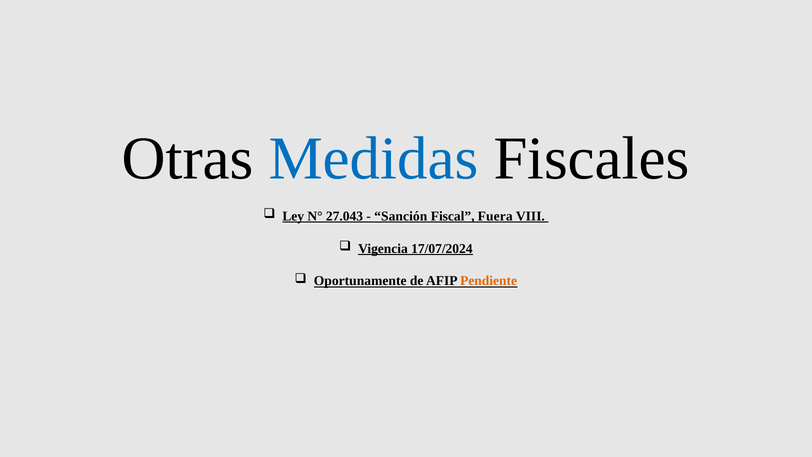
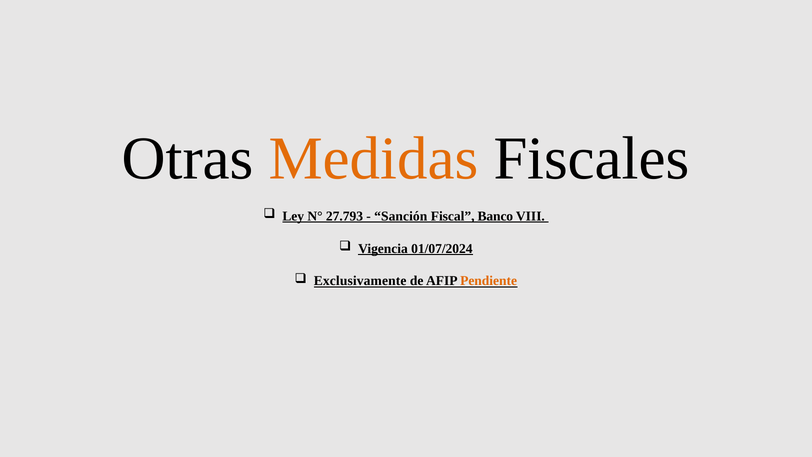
Medidas colour: blue -> orange
27.043: 27.043 -> 27.793
Fuera: Fuera -> Banco
17/07/2024: 17/07/2024 -> 01/07/2024
Oportunamente: Oportunamente -> Exclusivamente
